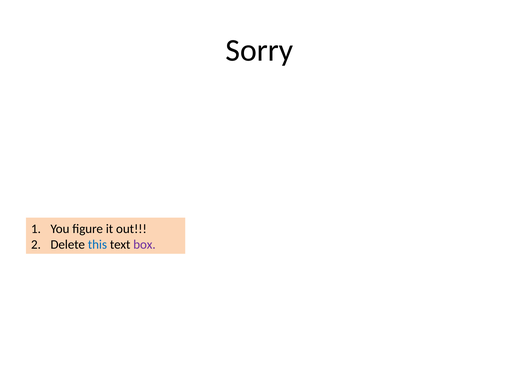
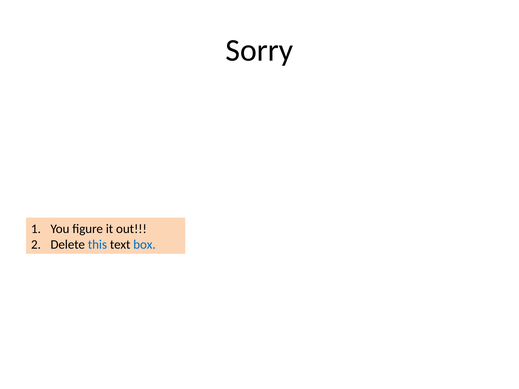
box colour: purple -> blue
